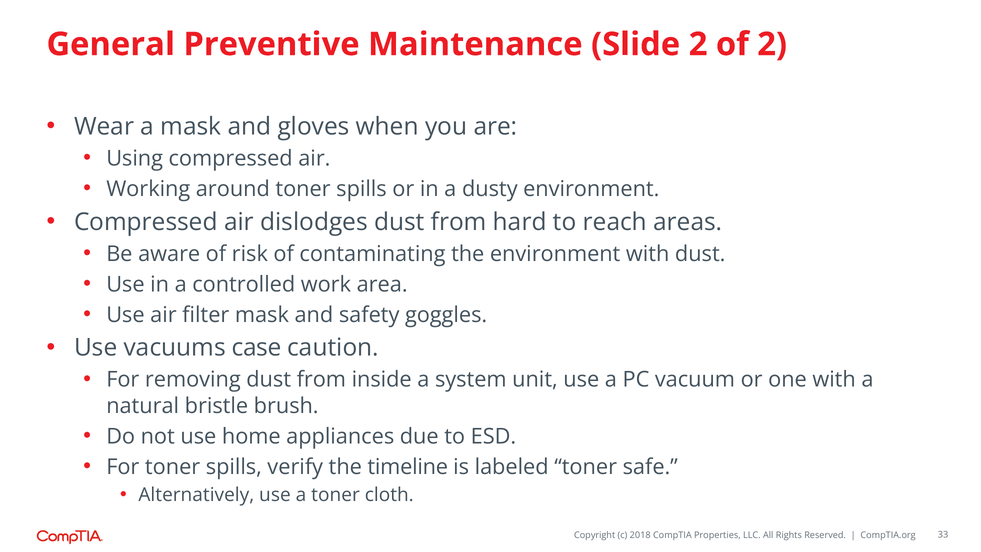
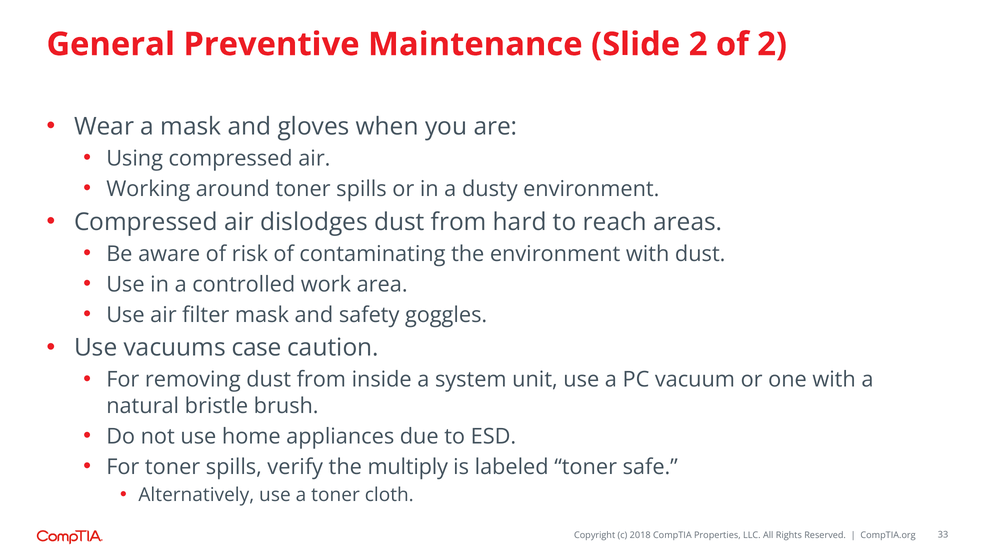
timeline: timeline -> multiply
